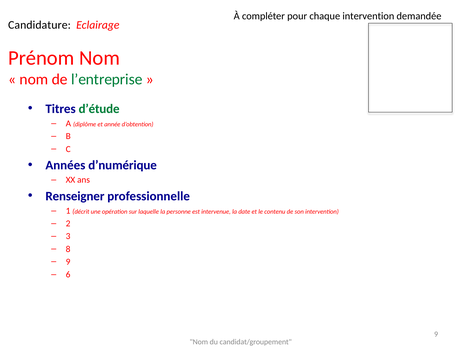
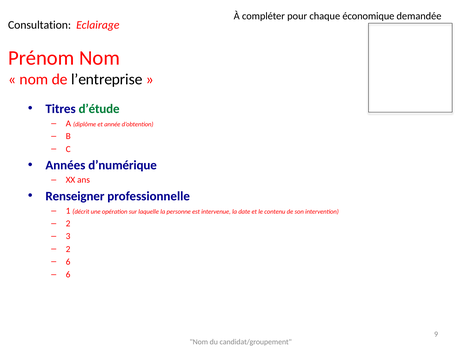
chaque intervention: intervention -> économique
Candidature: Candidature -> Consultation
l’entreprise colour: green -> black
8 at (68, 249): 8 -> 2
9 at (68, 261): 9 -> 6
